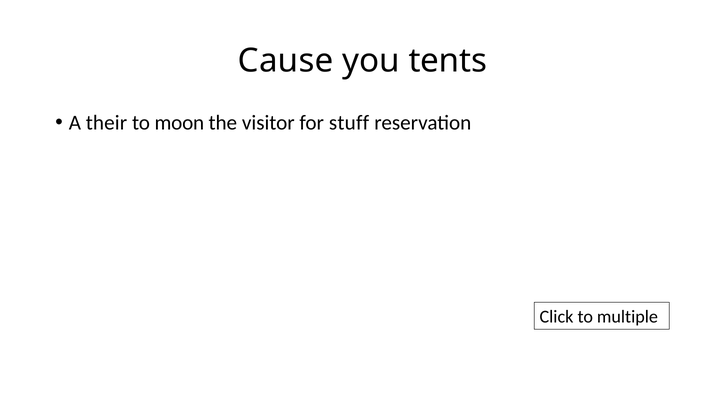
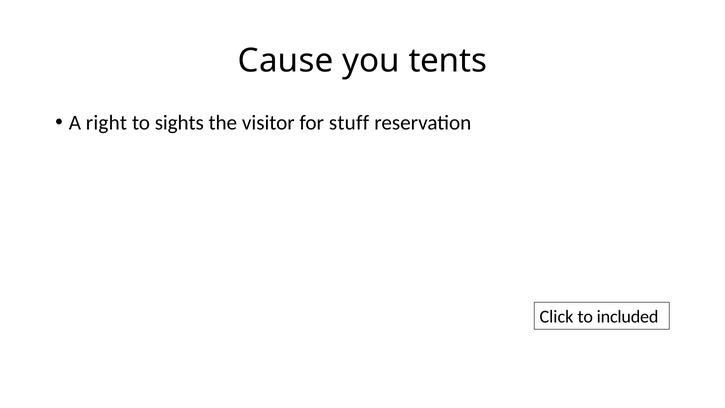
their: their -> right
moon: moon -> sights
multiple: multiple -> included
